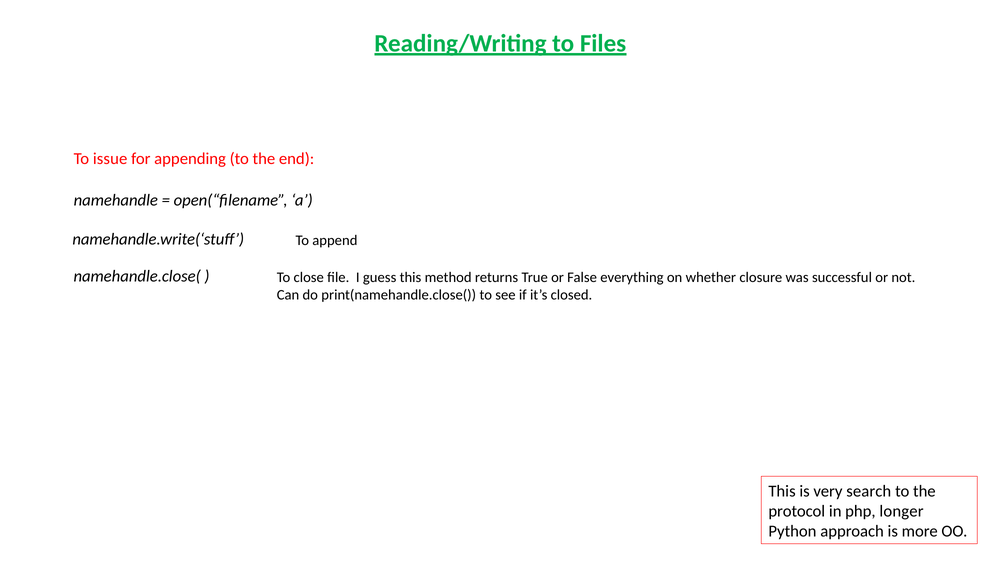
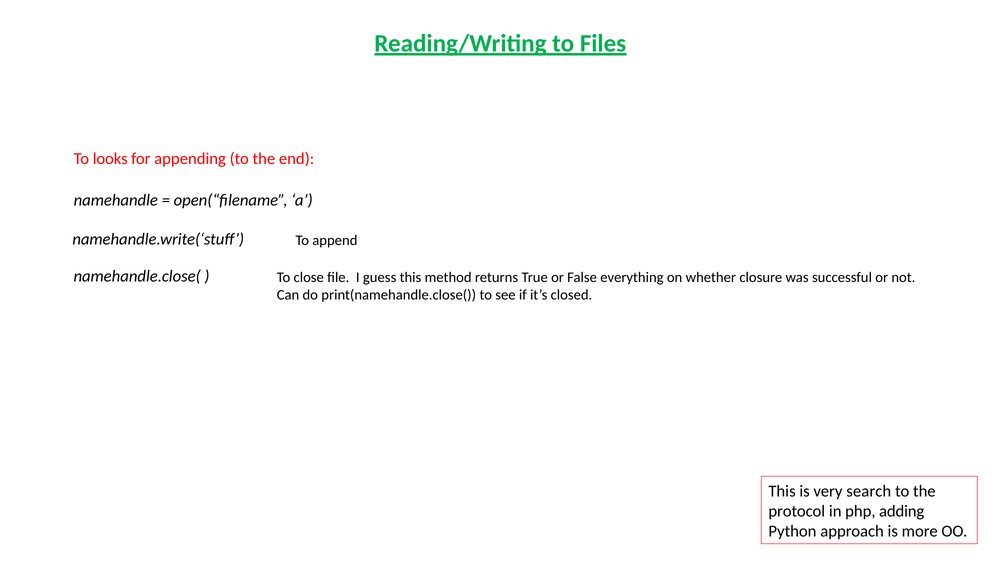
issue: issue -> looks
longer: longer -> adding
